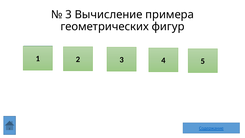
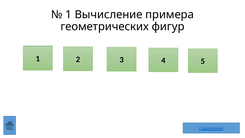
3 at (69, 15): 3 -> 1
